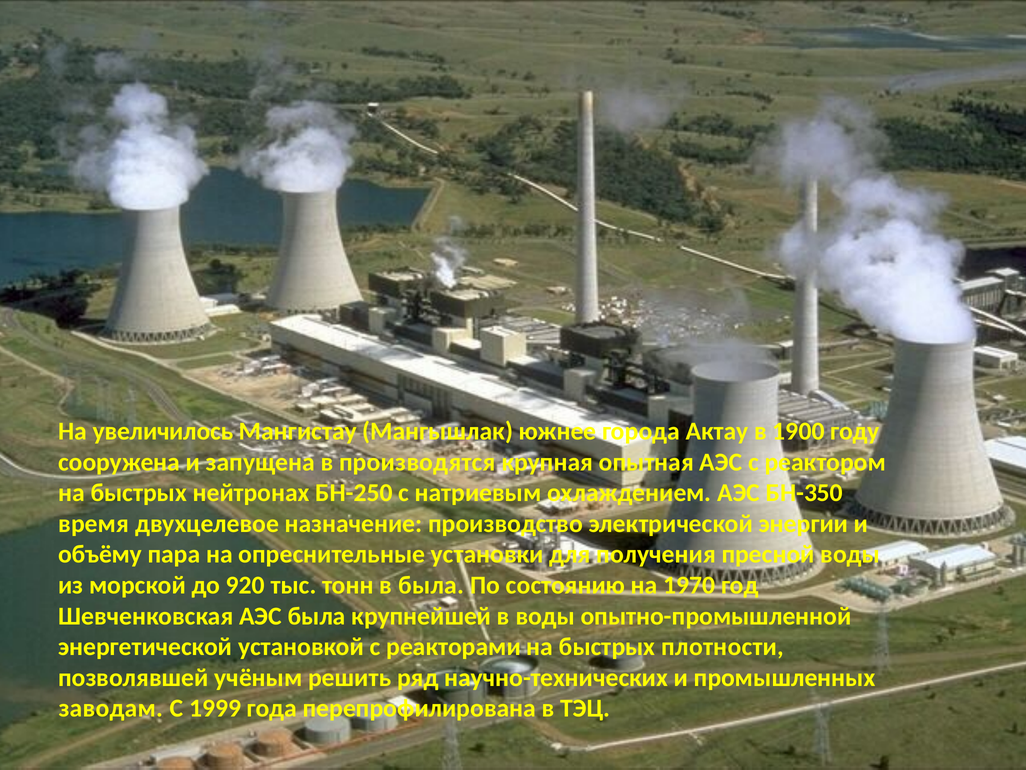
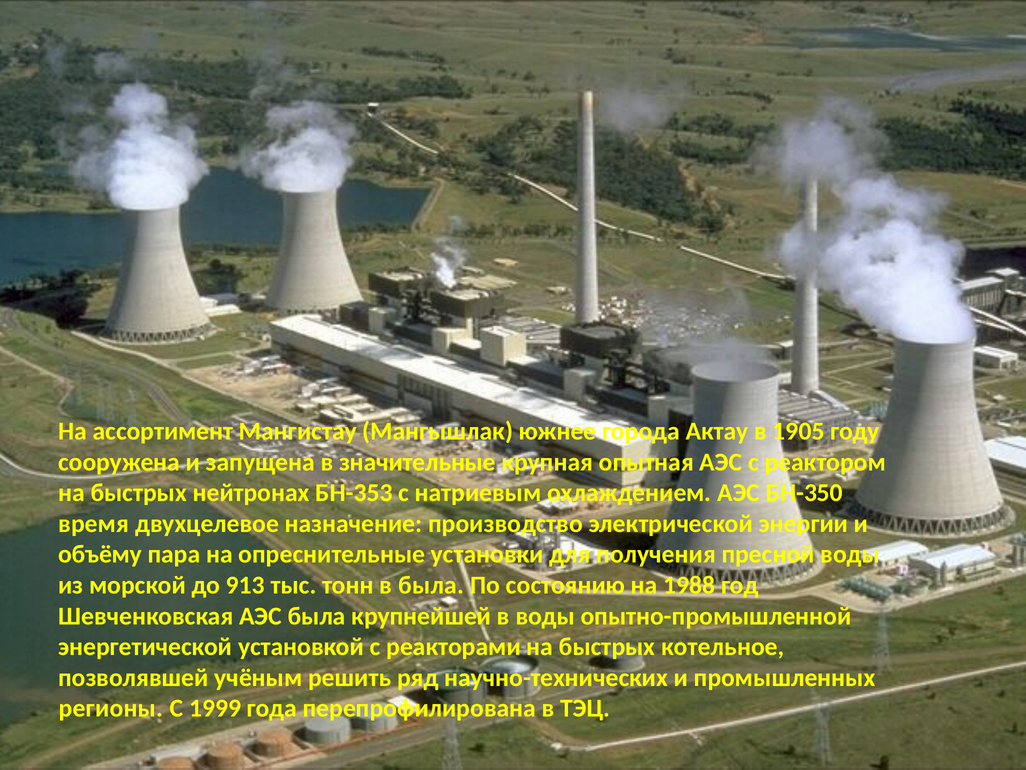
увеличилось: увеличилось -> ассортимент
1900: 1900 -> 1905
производятся: производятся -> значительные
БН-250: БН-250 -> БН-353
920: 920 -> 913
1970: 1970 -> 1988
плотности: плотности -> котельное
заводам: заводам -> регионы
